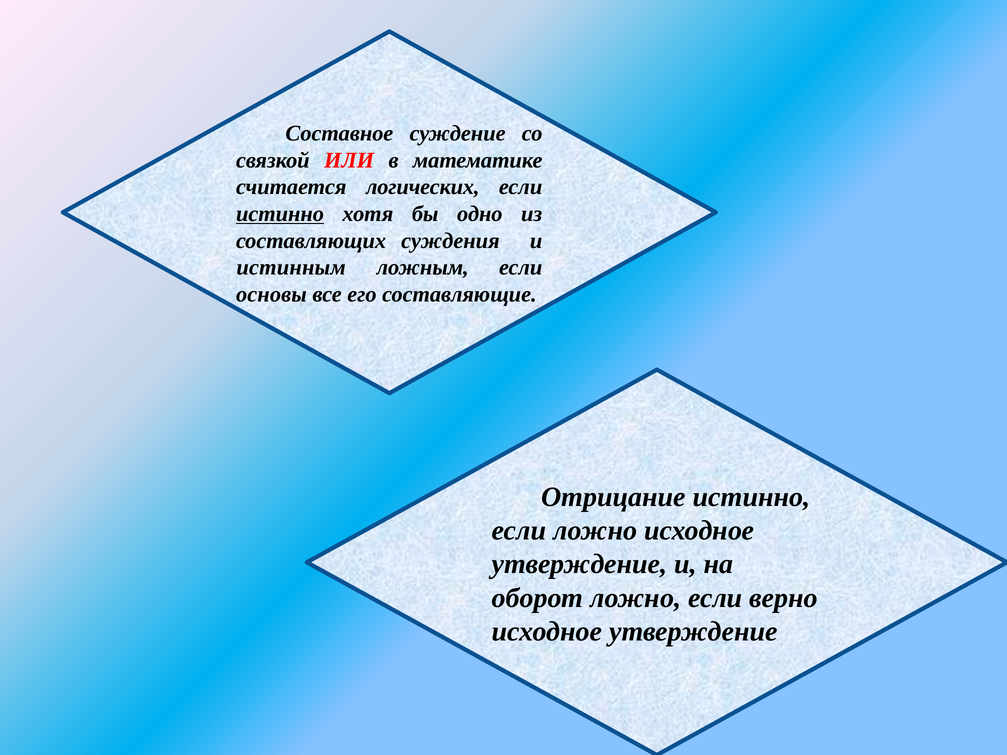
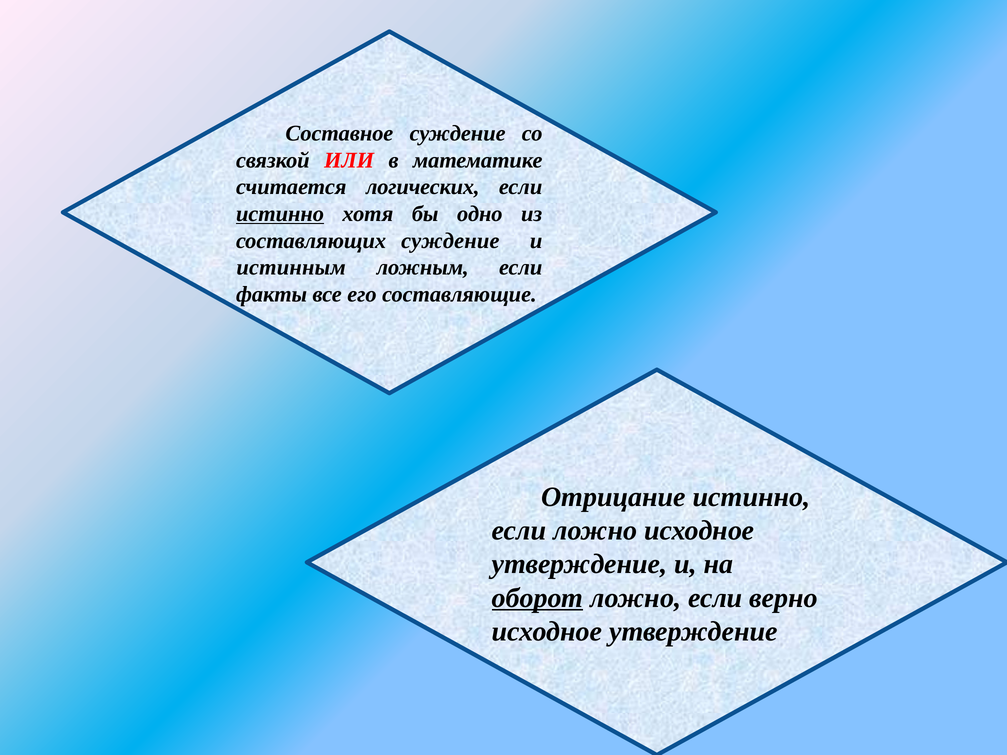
составляющих суждения: суждения -> суждение
основы: основы -> факты
оборот underline: none -> present
